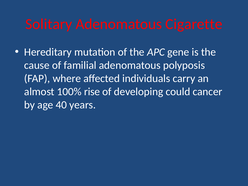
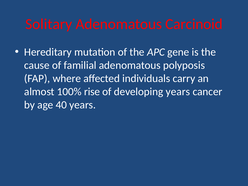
Cigarette: Cigarette -> Carcinoid
developing could: could -> years
